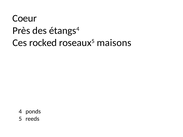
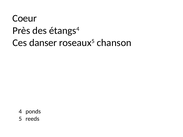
rocked: rocked -> danser
maisons: maisons -> chanson
